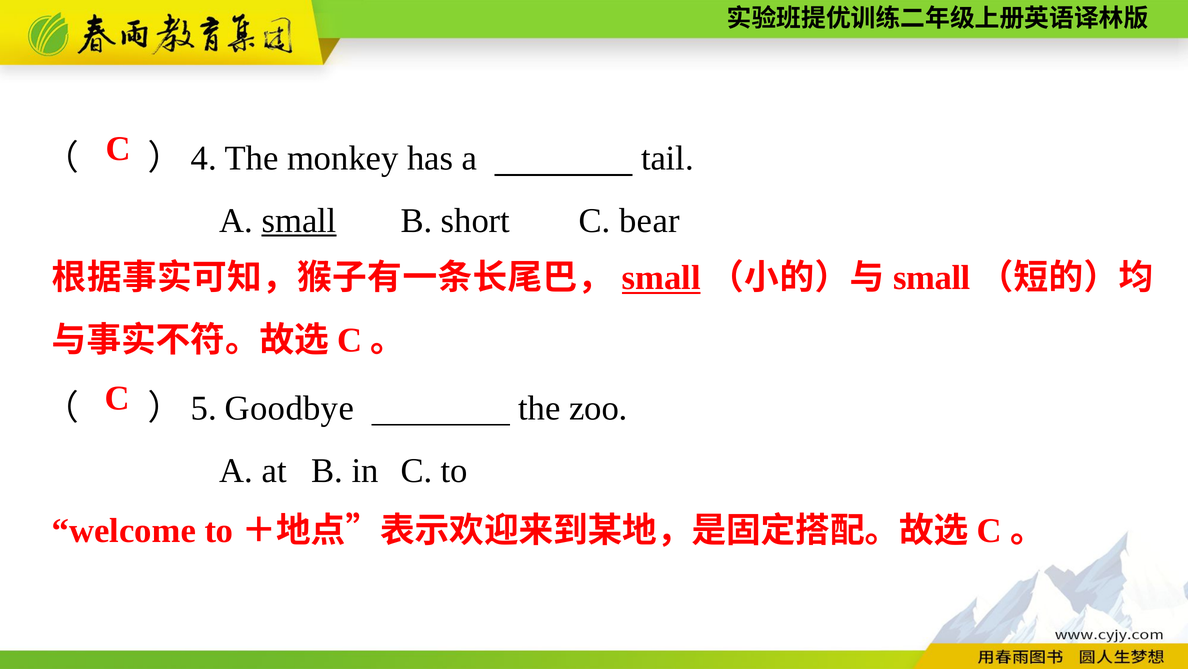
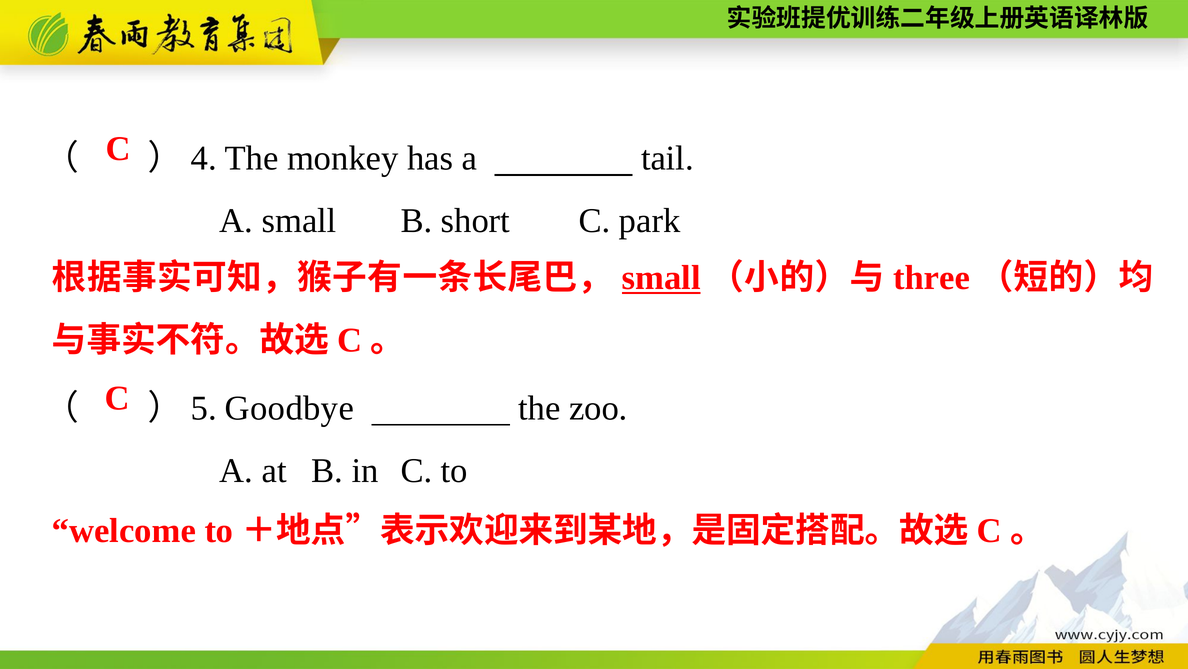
small at (299, 220) underline: present -> none
bear: bear -> park
small at (932, 278): small -> three
